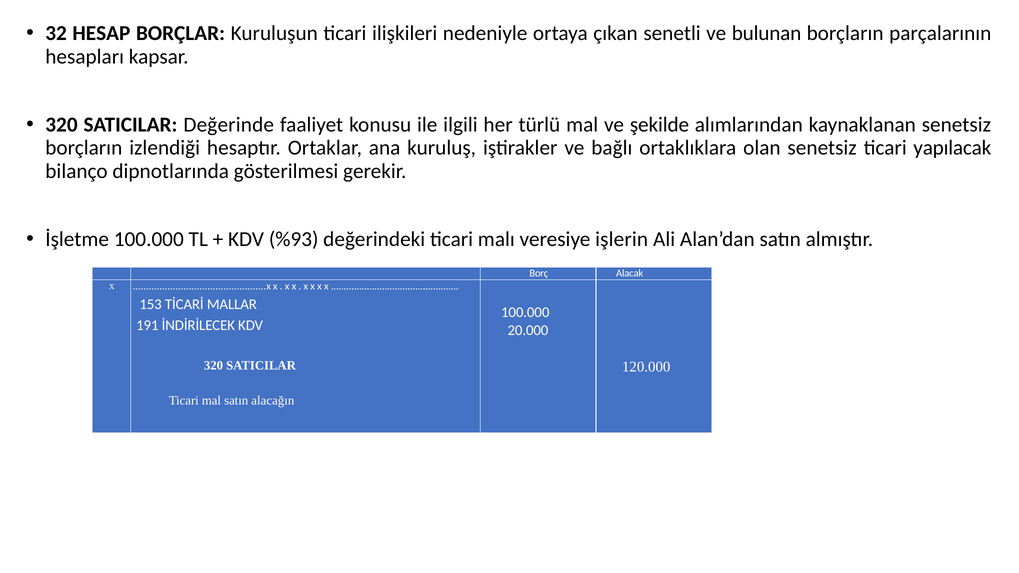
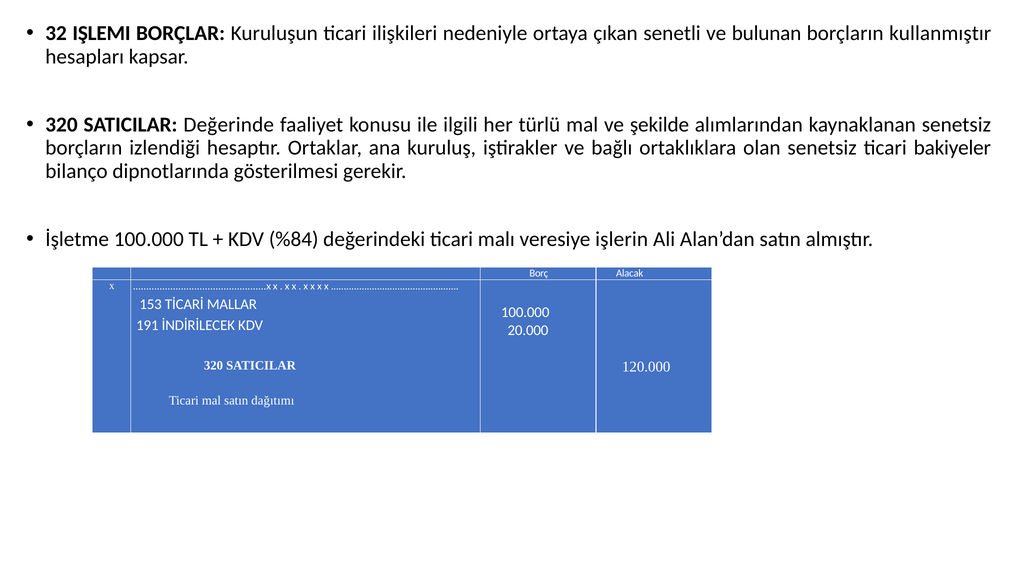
HESAP: HESAP -> IŞLEMI
parçalarının: parçalarının -> kullanmıştır
yapılacak: yapılacak -> bakiyeler
%93: %93 -> %84
alacağın: alacağın -> dağıtımı
